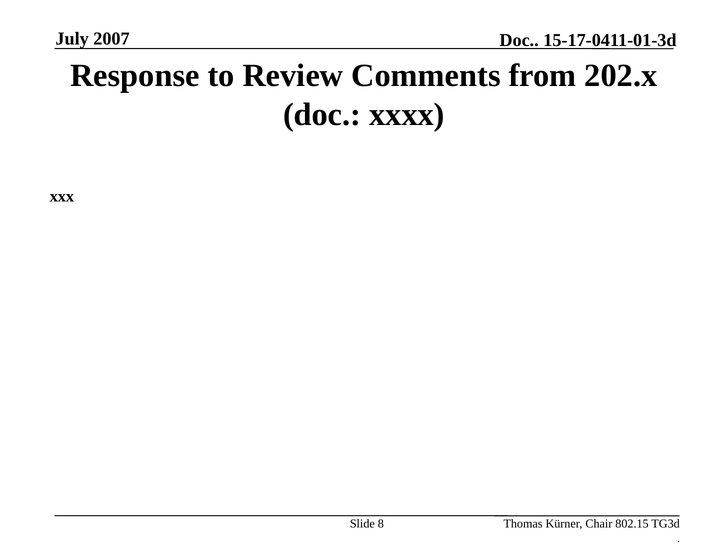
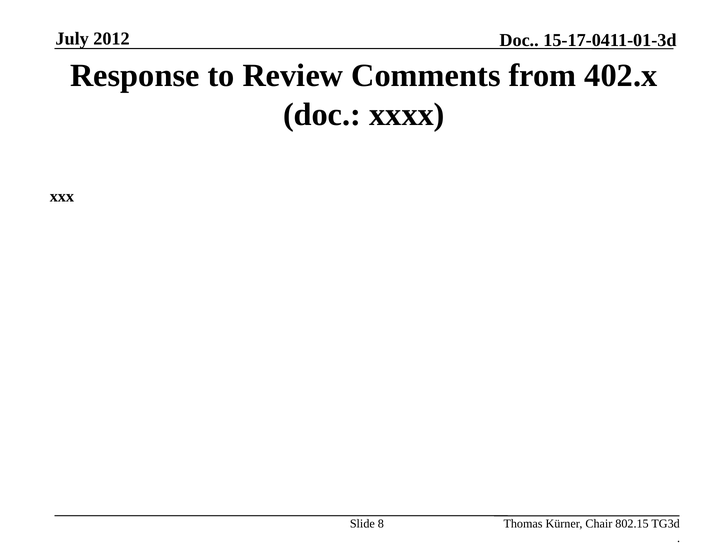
2007: 2007 -> 2012
202.x: 202.x -> 402.x
